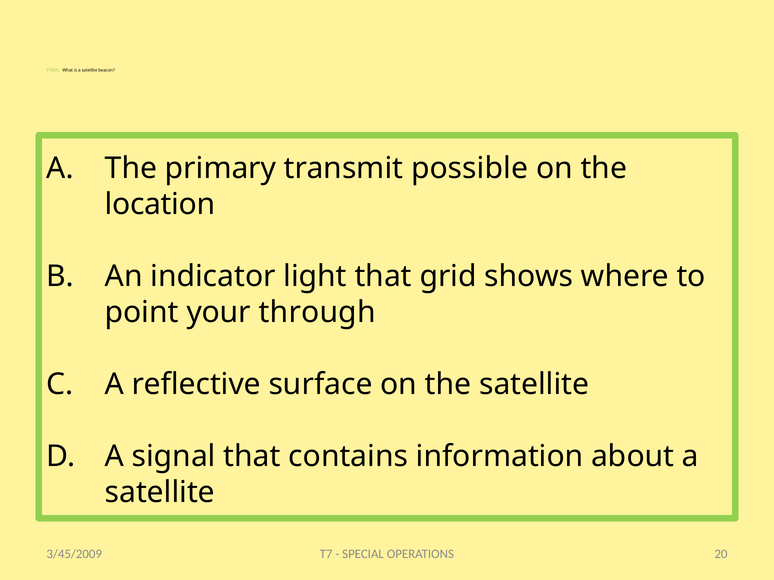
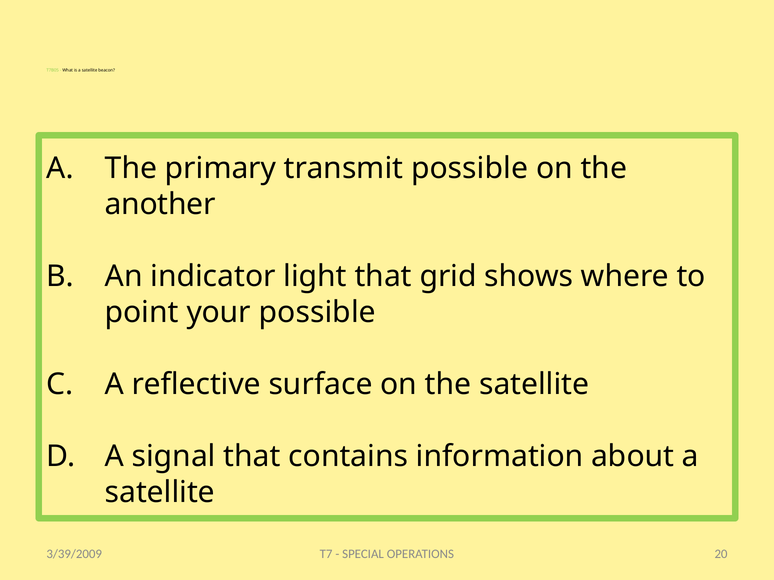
location: location -> another
your through: through -> possible
3/45/2009: 3/45/2009 -> 3/39/2009
